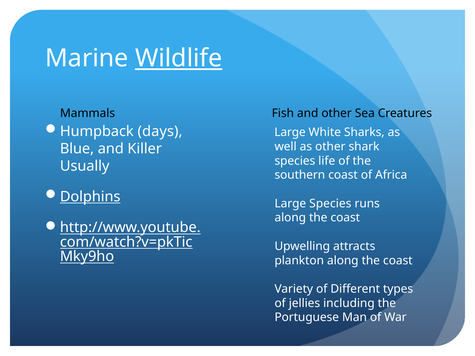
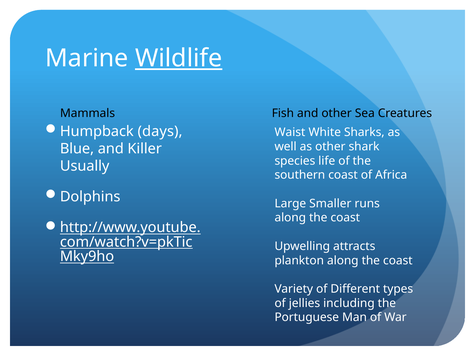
Large at (290, 132): Large -> Waist
Dolphins underline: present -> none
Large Species: Species -> Smaller
